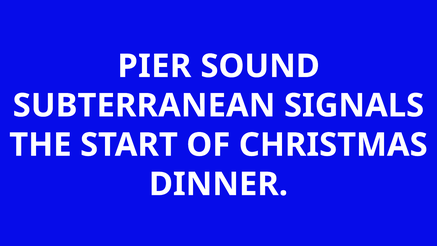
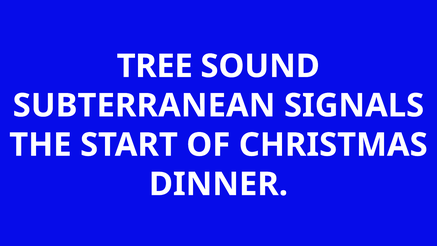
PIER: PIER -> TREE
